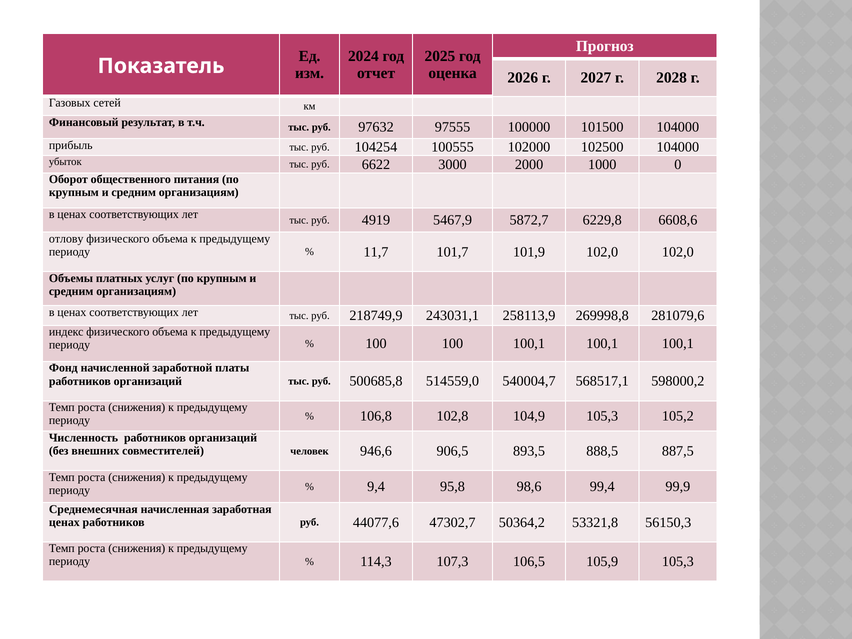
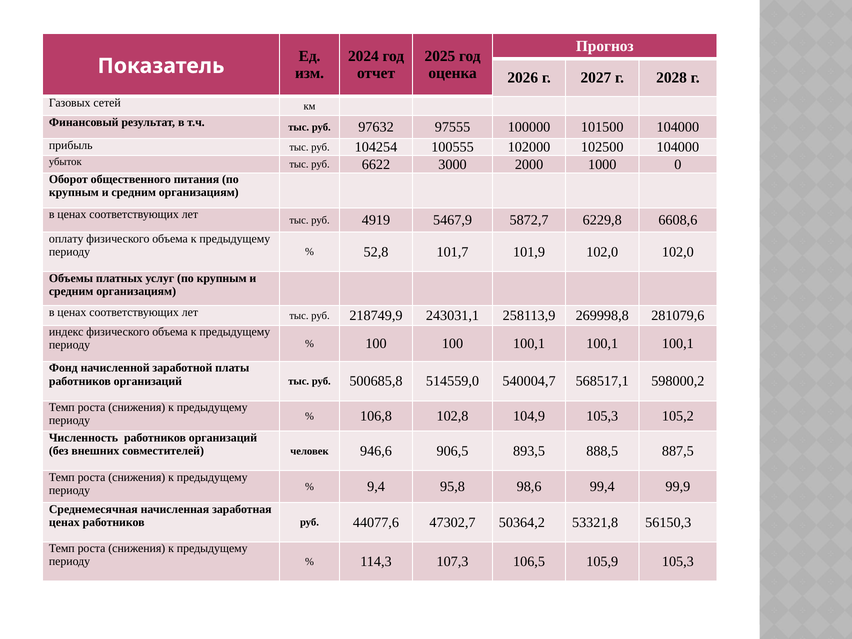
отлову: отлову -> оплату
11,7: 11,7 -> 52,8
